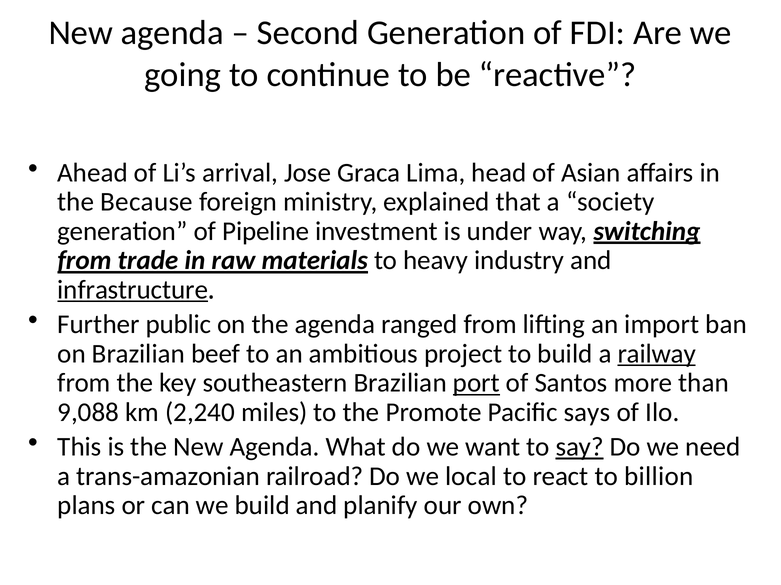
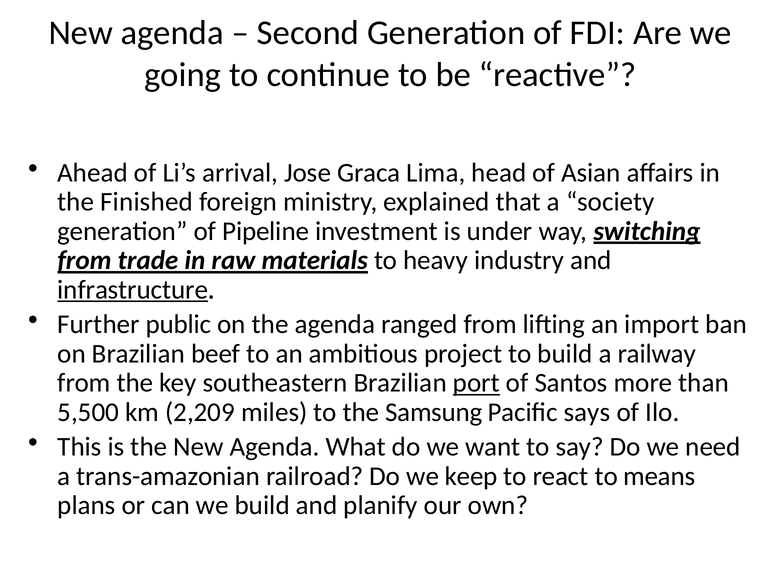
Because: Because -> Finished
railway underline: present -> none
9,088: 9,088 -> 5,500
2,240: 2,240 -> 2,209
Promote: Promote -> Samsung
say underline: present -> none
local: local -> keep
billion: billion -> means
